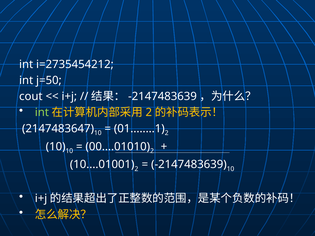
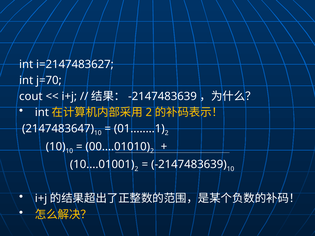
i=2735454212: i=2735454212 -> i=2147483627
j=50: j=50 -> j=70
int at (42, 113) colour: light green -> white
